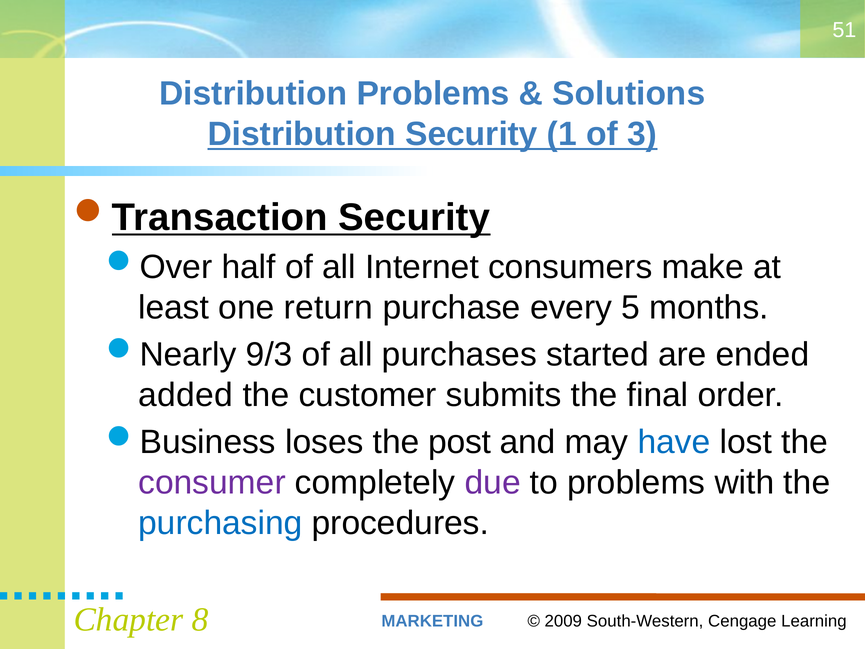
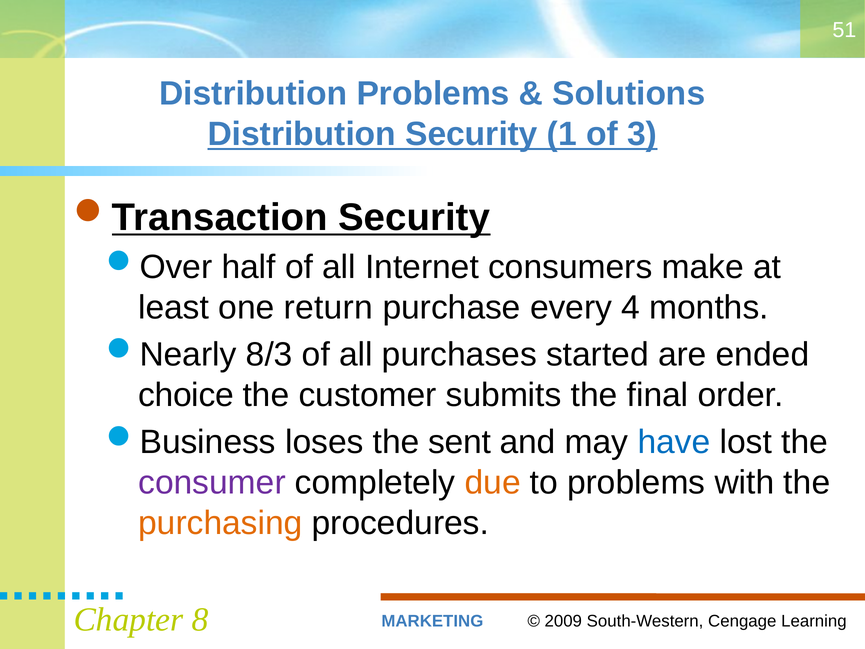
5: 5 -> 4
9/3: 9/3 -> 8/3
added: added -> choice
post: post -> sent
due colour: purple -> orange
purchasing colour: blue -> orange
